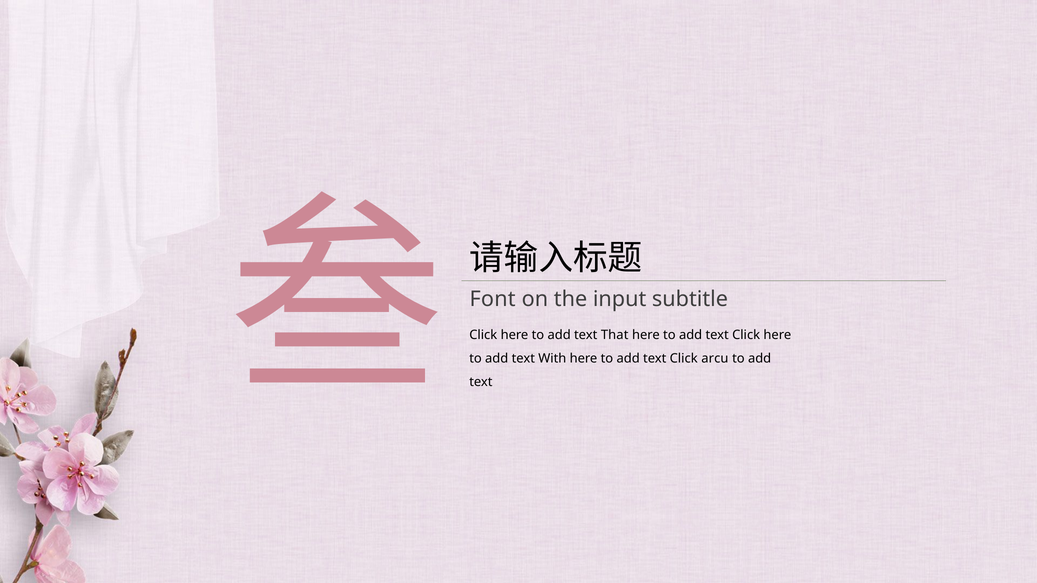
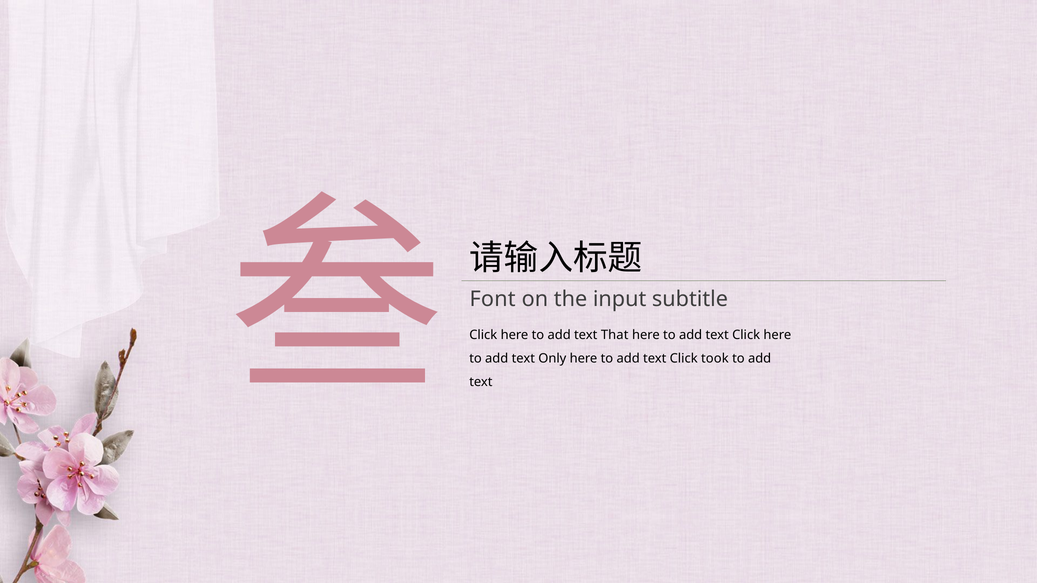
With: With -> Only
arcu: arcu -> took
